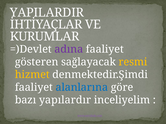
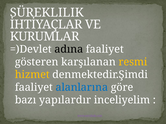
YAPILARDIR: YAPILARDIR -> SÜREKLILIK
adına colour: purple -> black
sağlayacak: sağlayacak -> karşılanan
